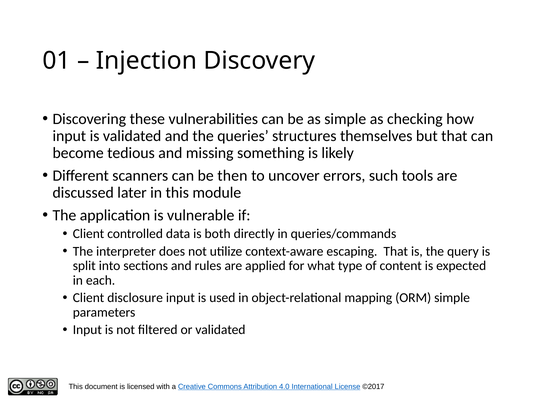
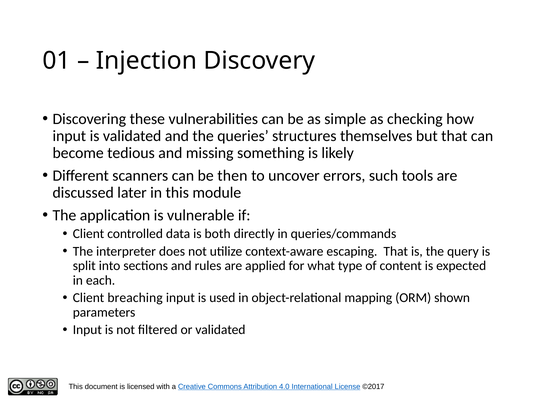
disclosure: disclosure -> breaching
ORM simple: simple -> shown
